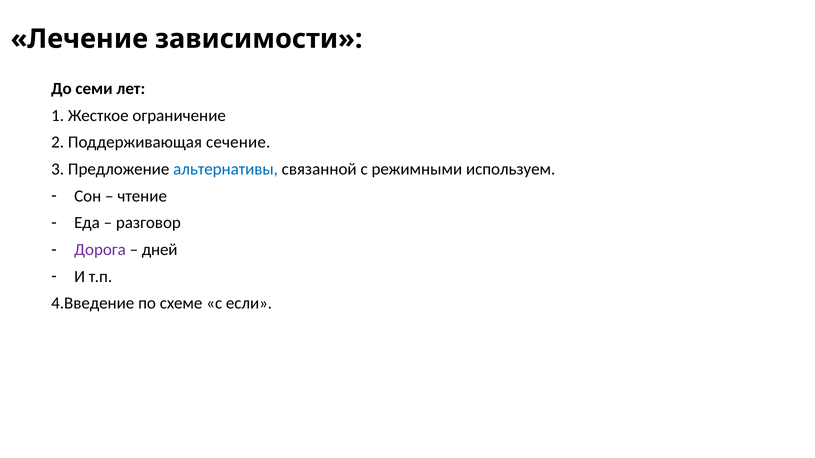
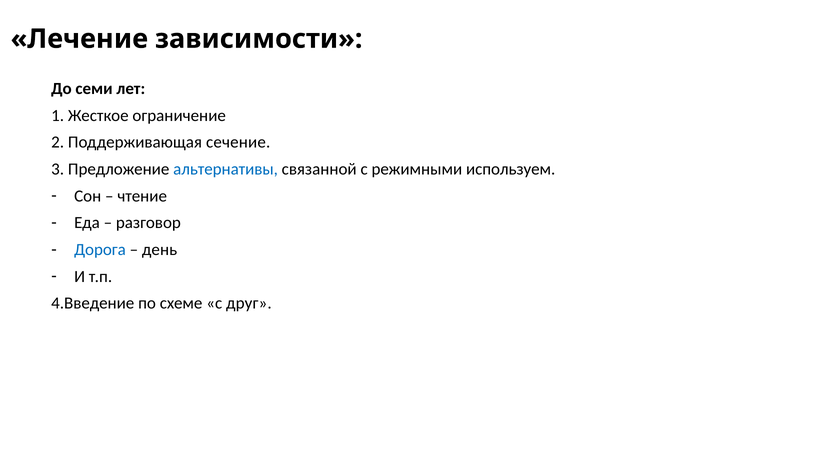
Дорога colour: purple -> blue
дней: дней -> день
если: если -> друг
